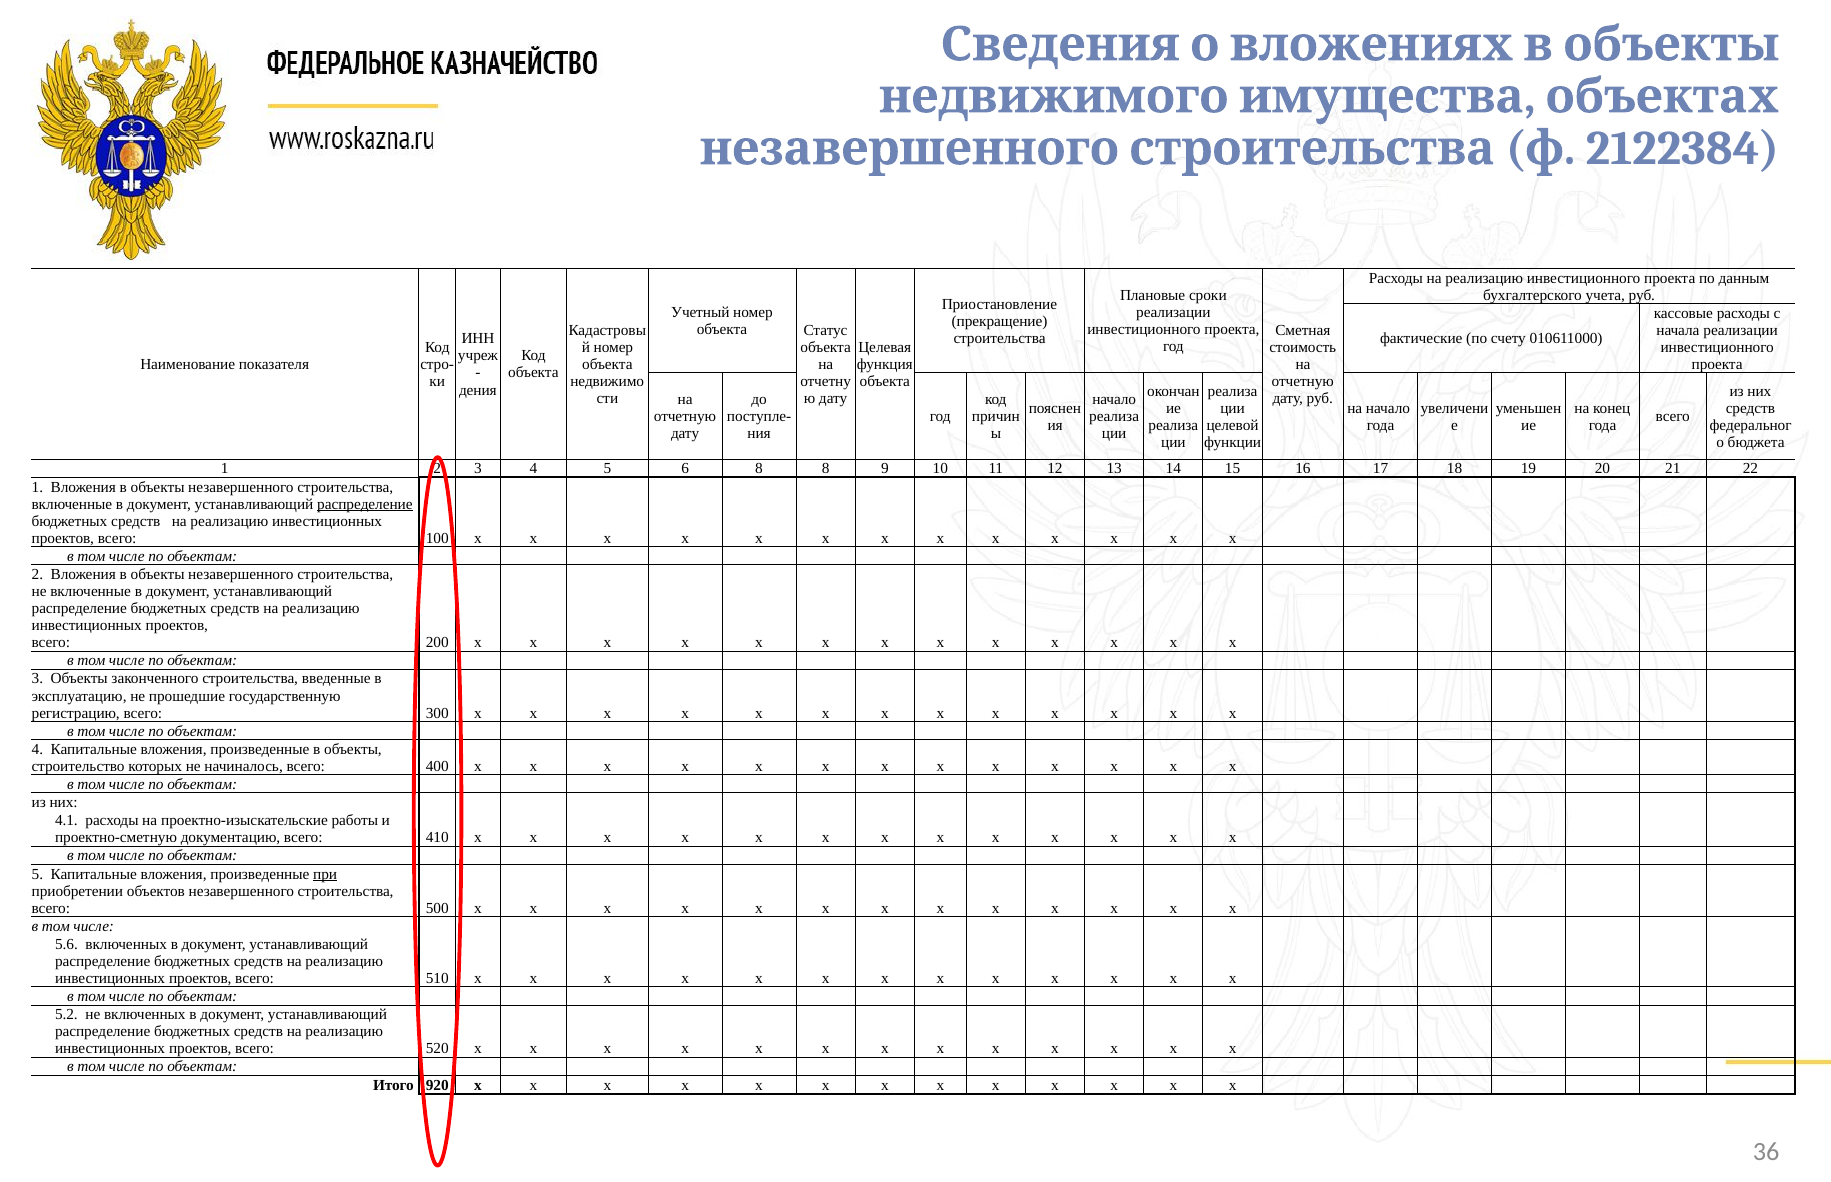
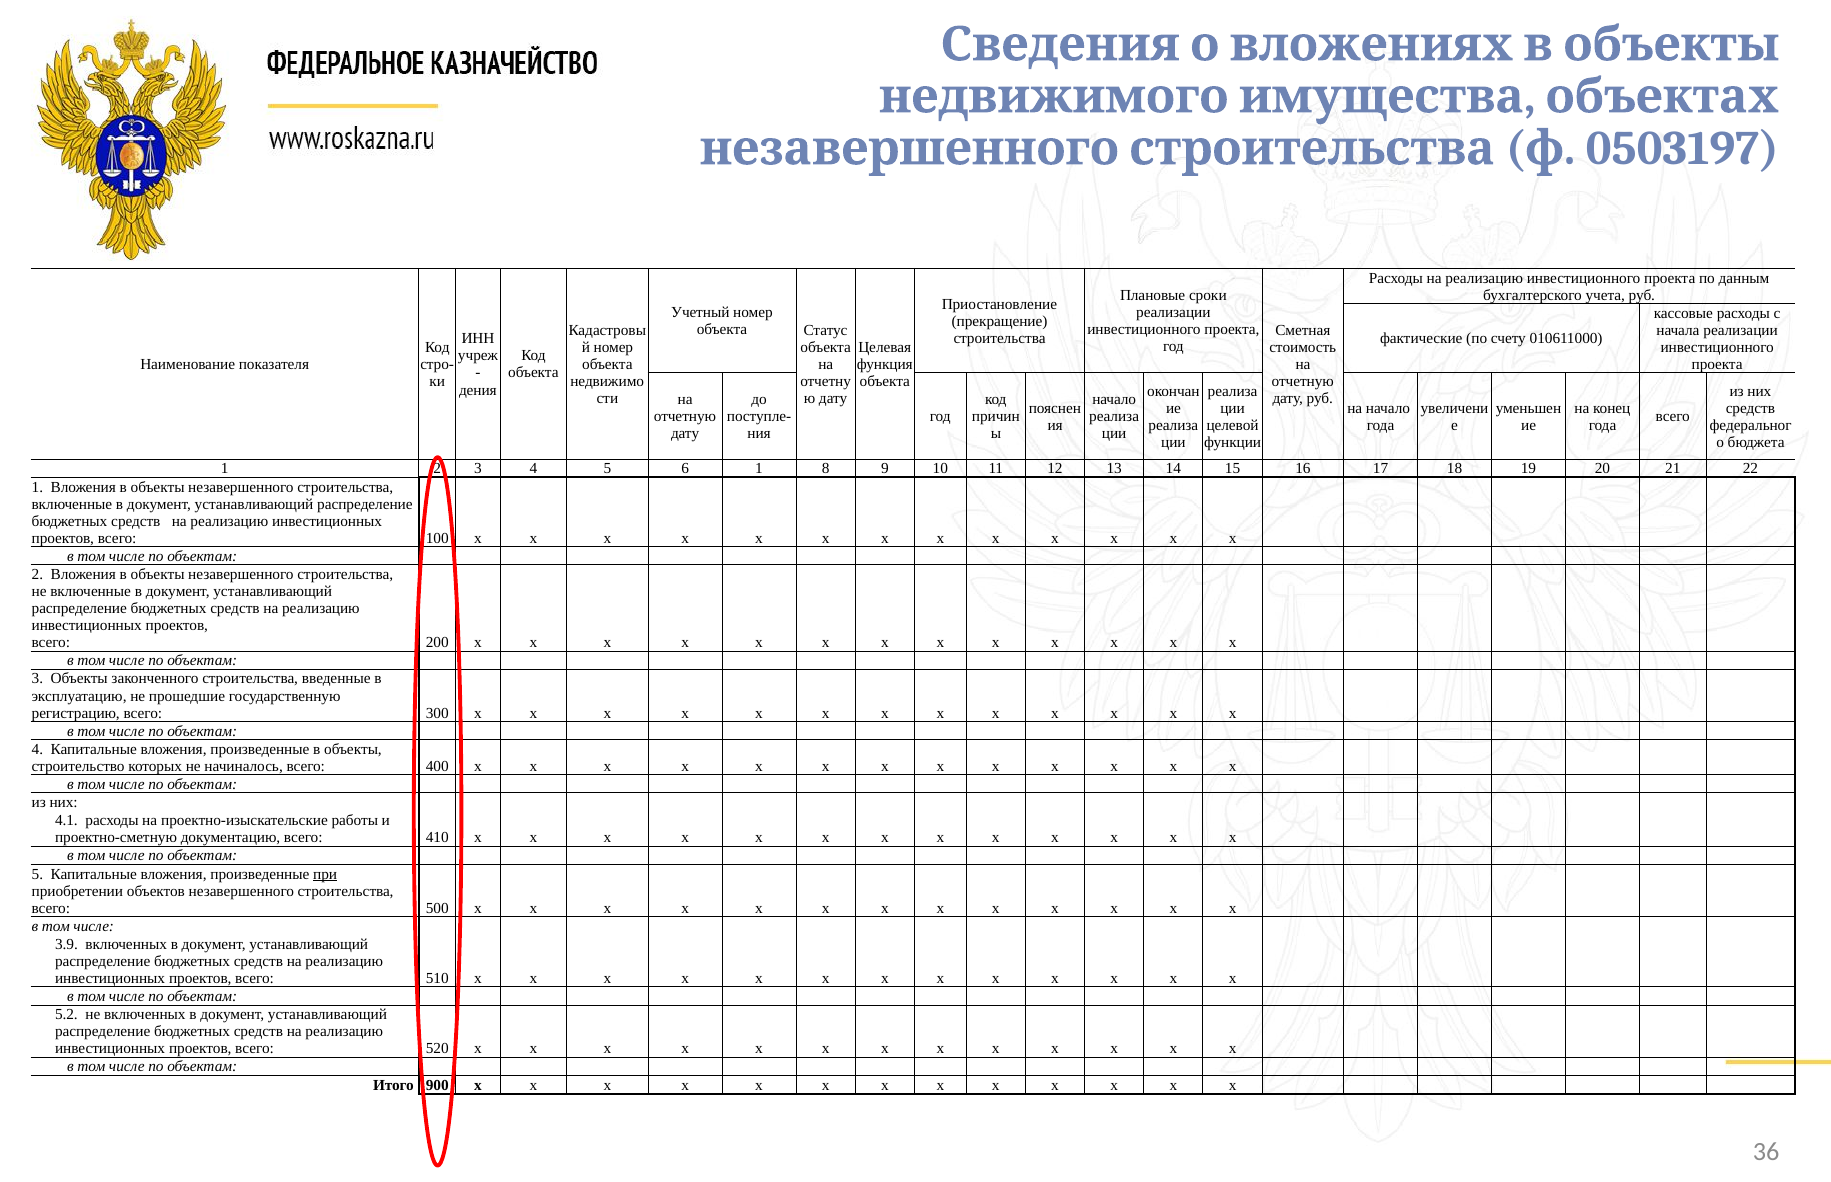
2122384: 2122384 -> 0503197
6 8: 8 -> 1
распределение at (365, 504) underline: present -> none
5.6: 5.6 -> 3.9
920: 920 -> 900
